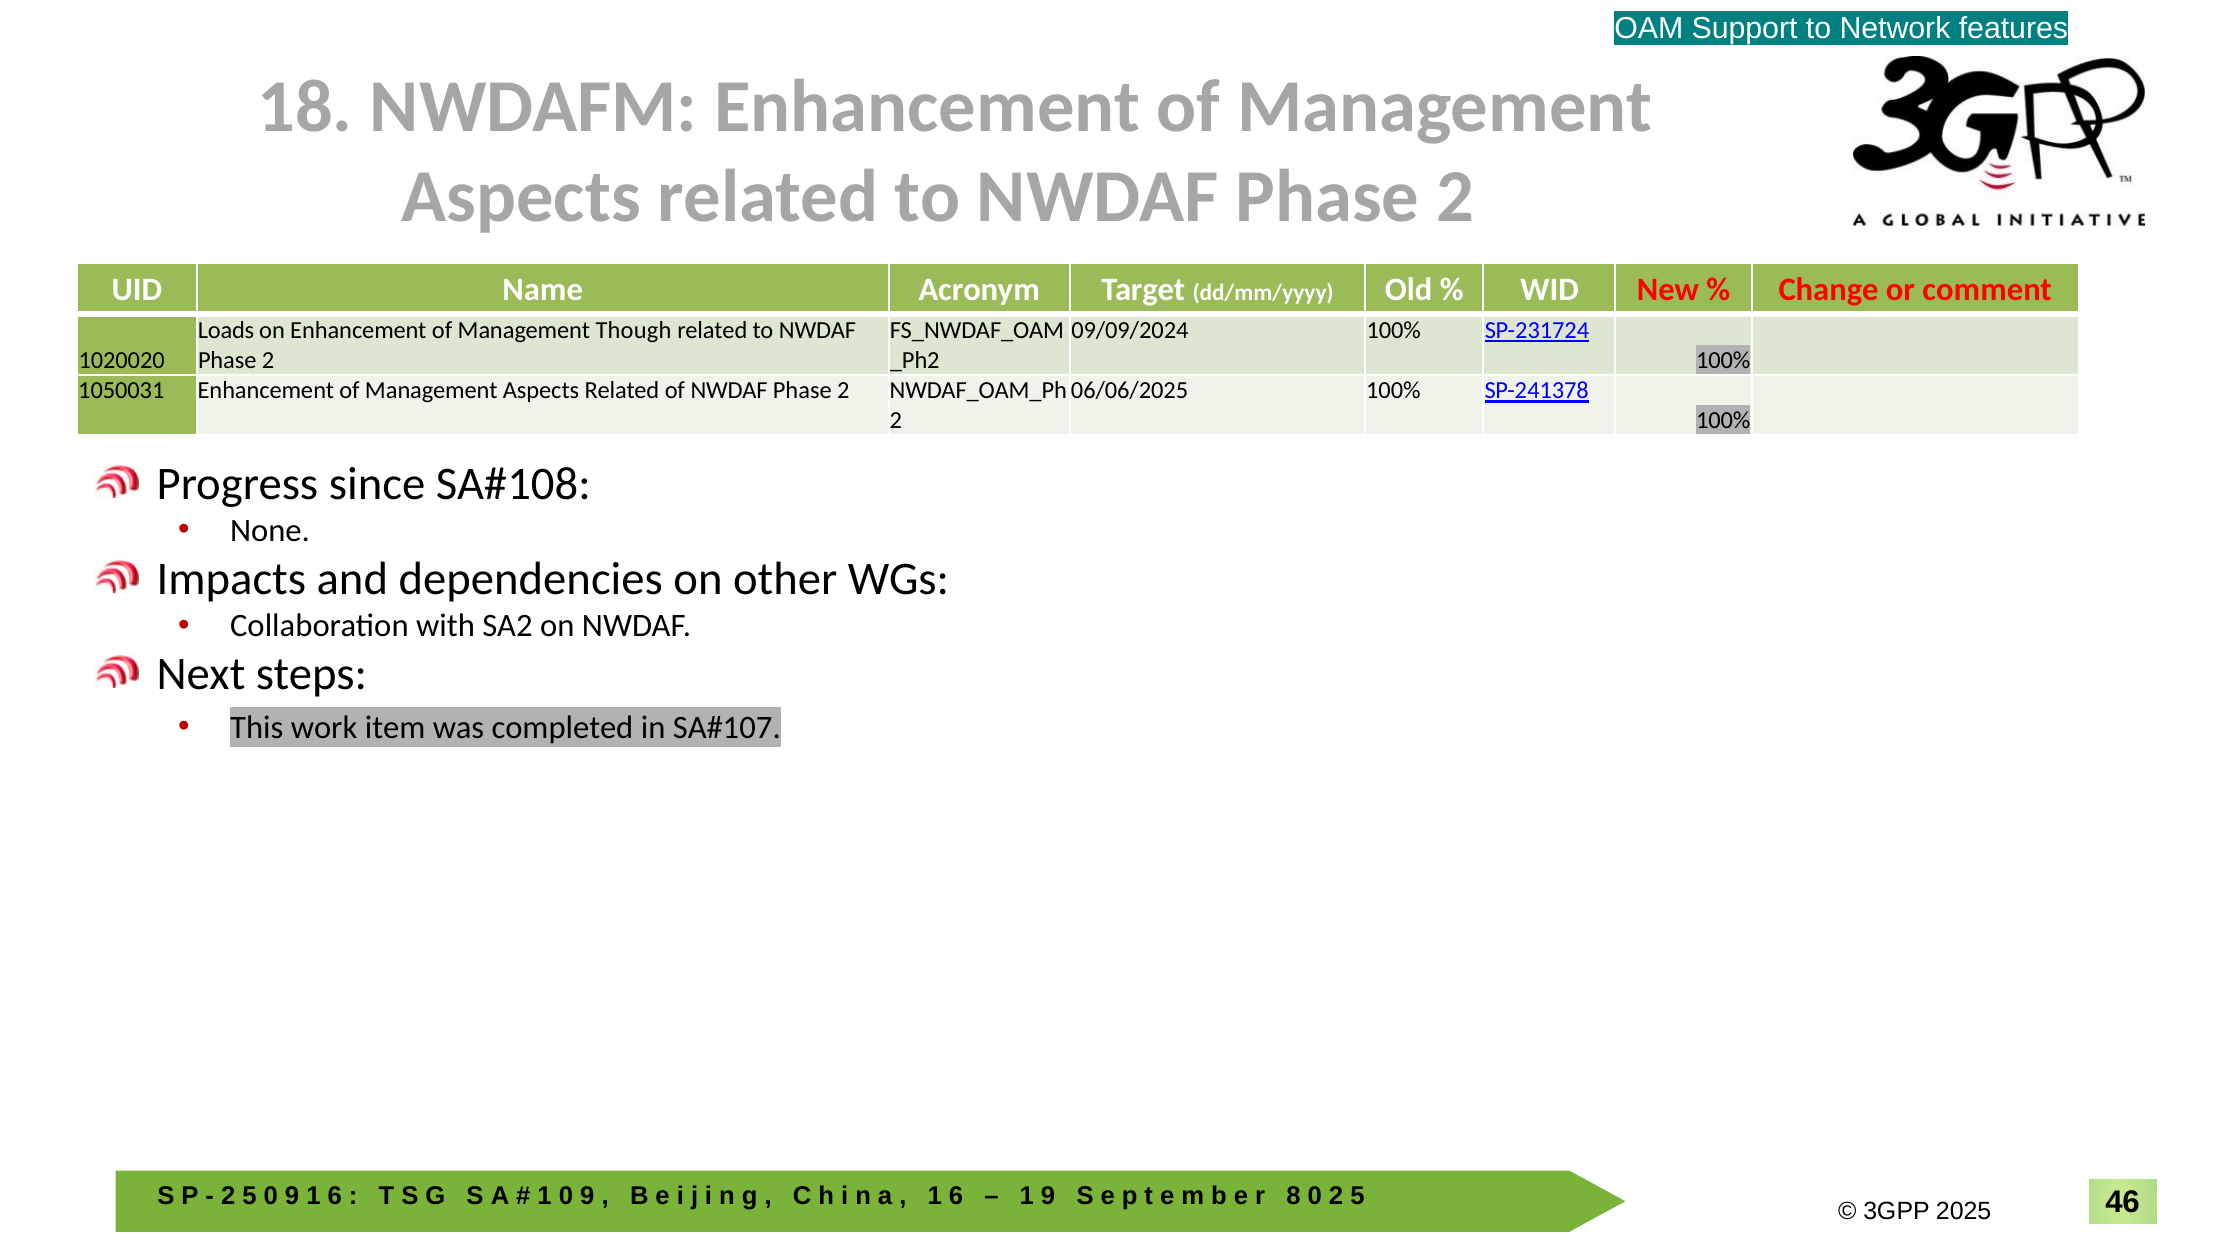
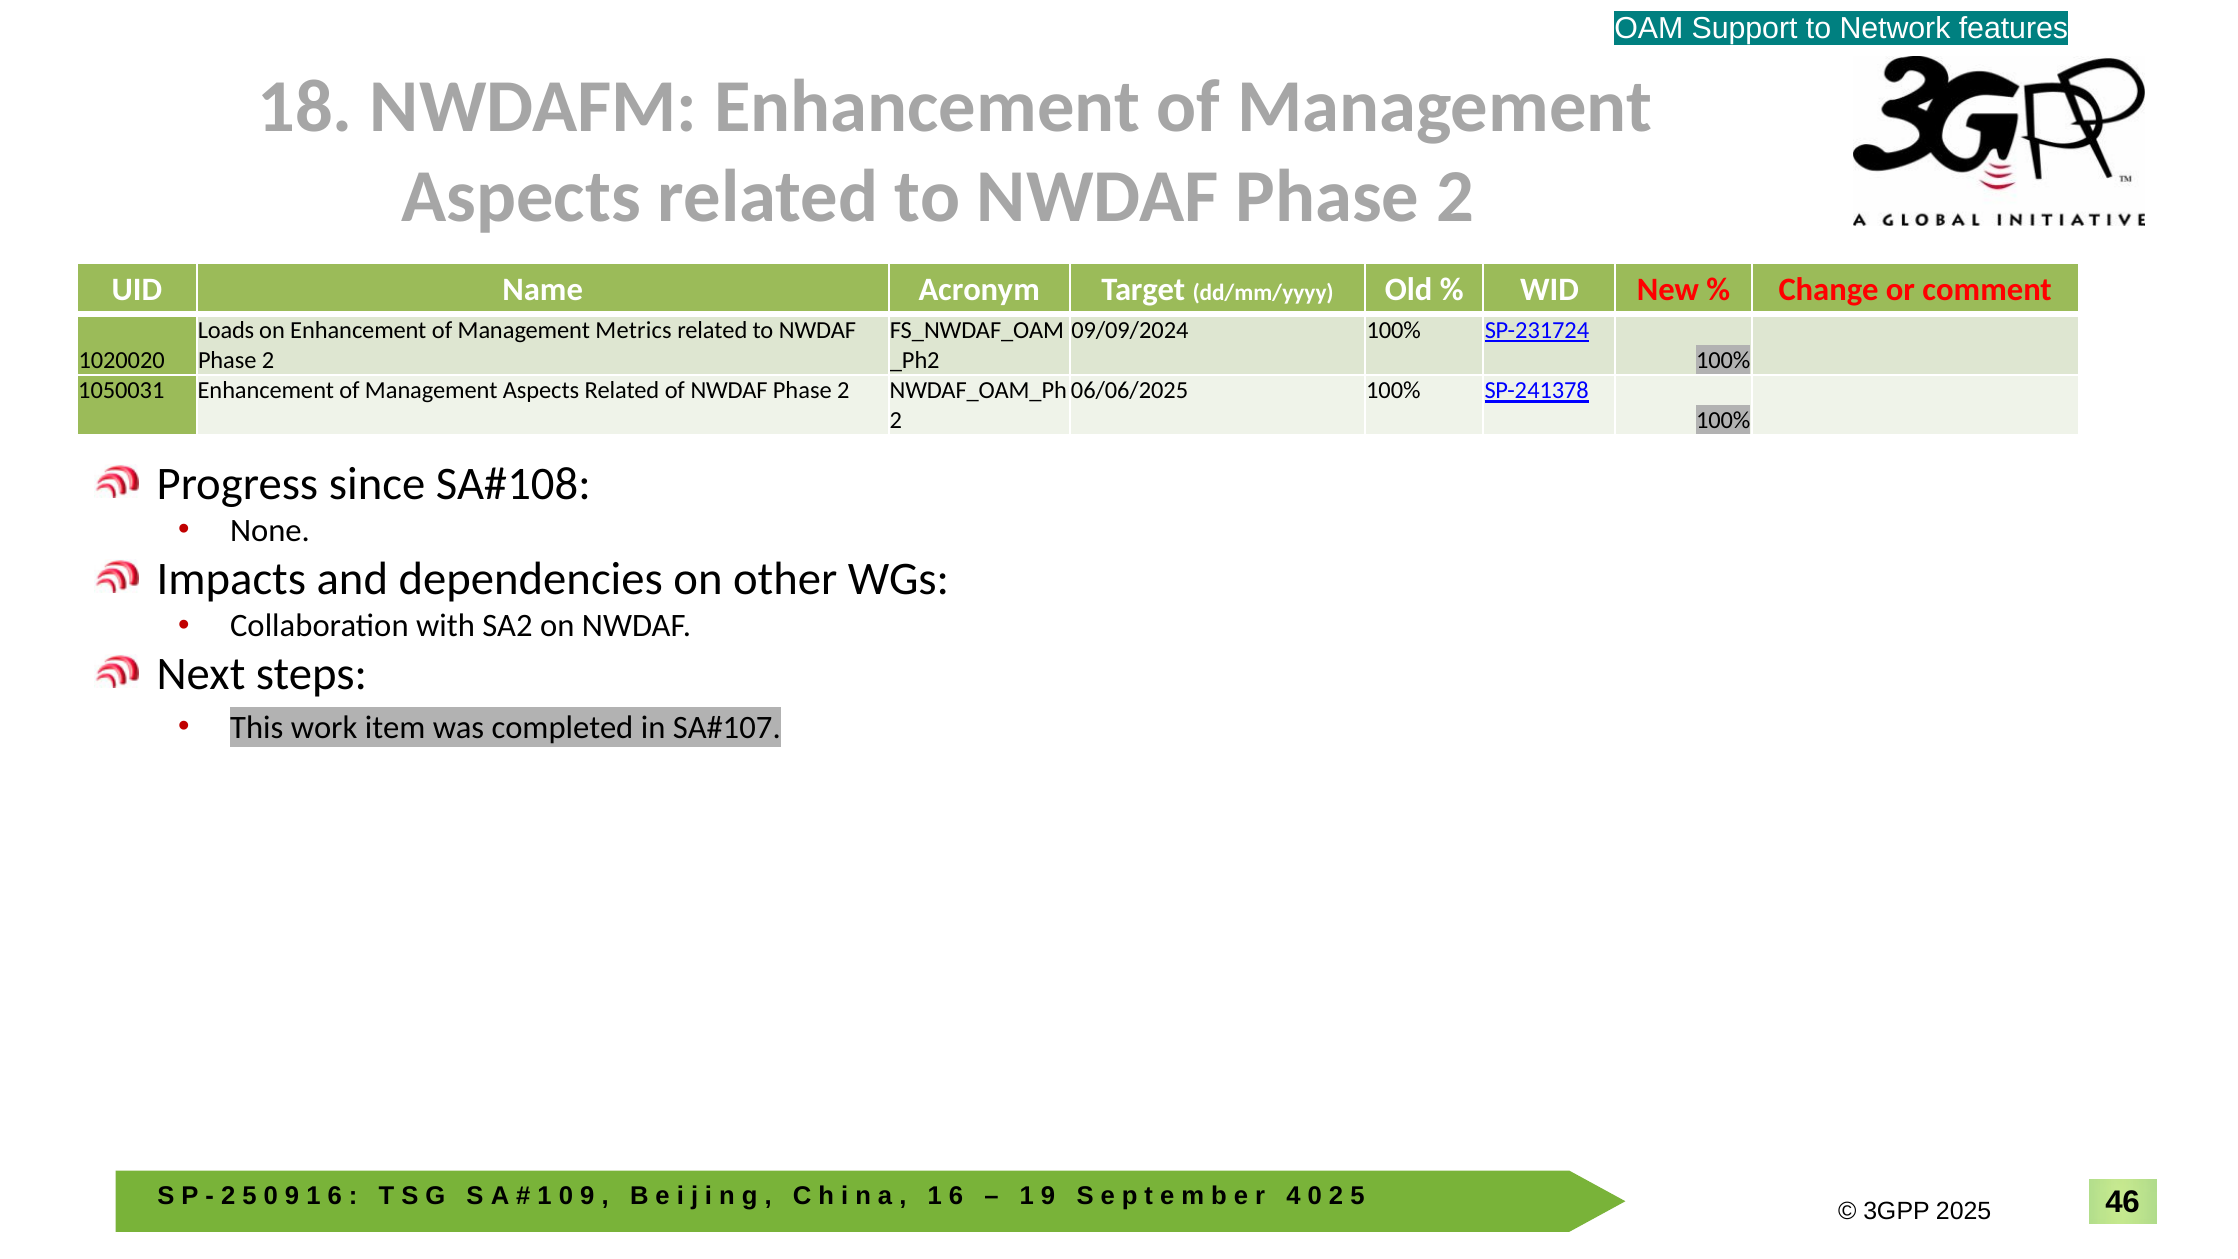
Though: Though -> Metrics
8: 8 -> 4
